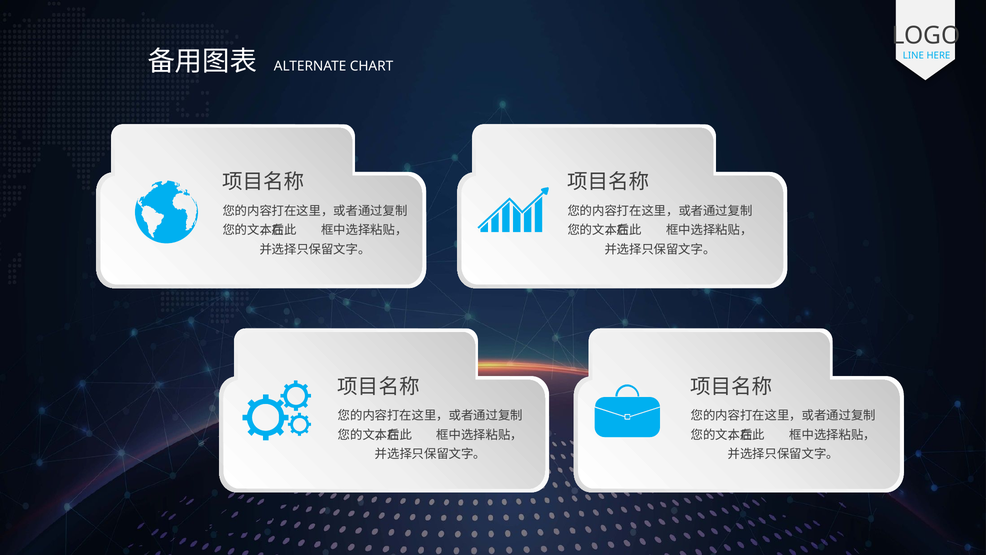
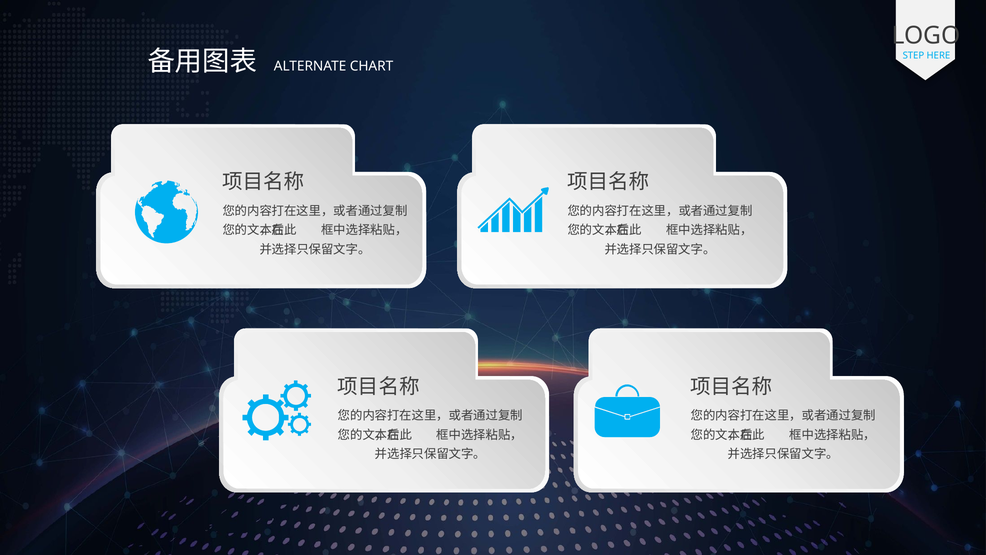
LINE: LINE -> STEP
